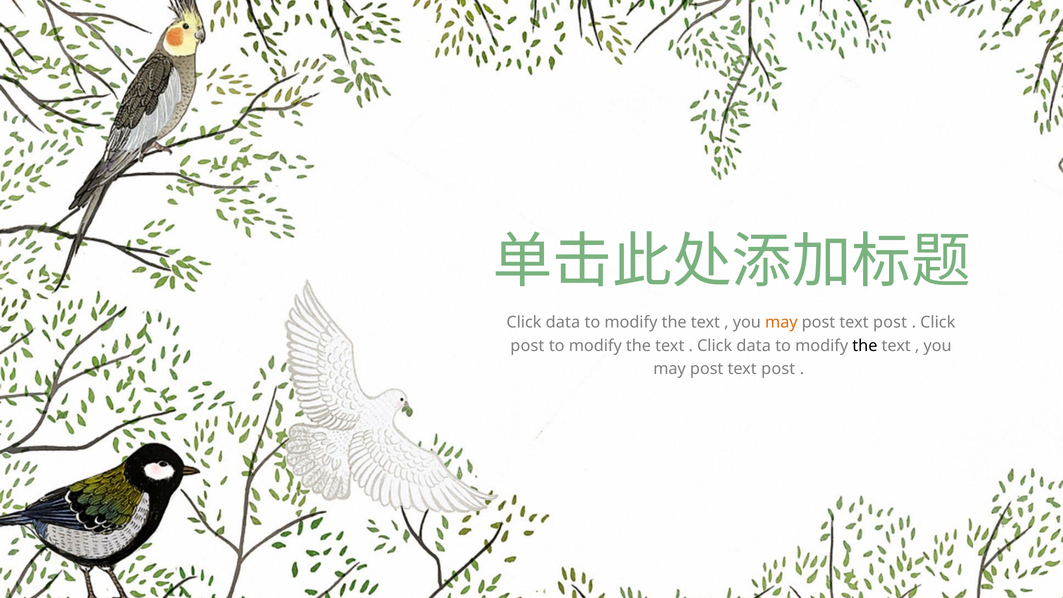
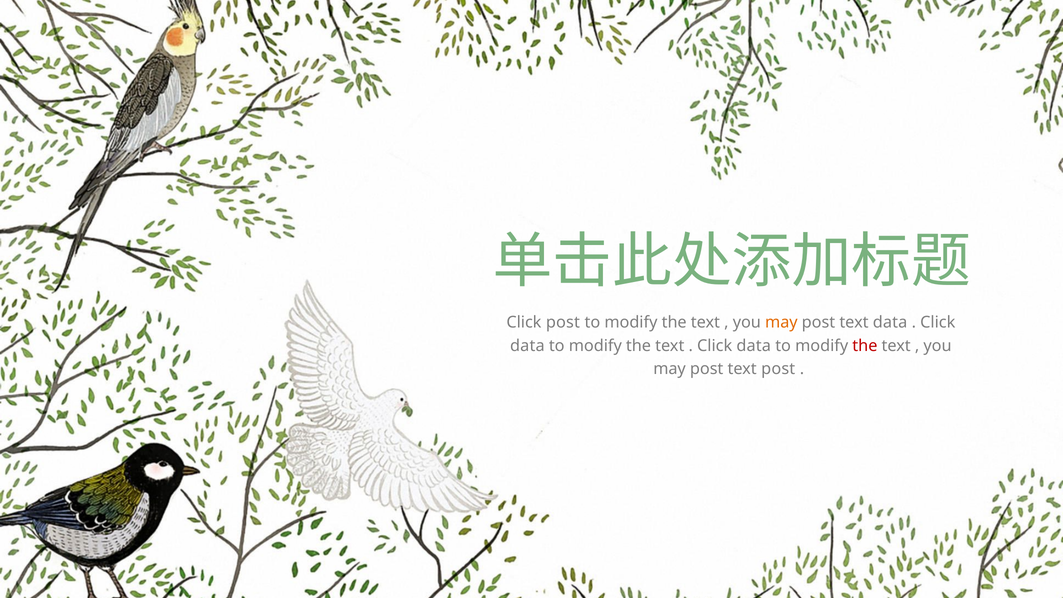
data at (563, 322): data -> post
post at (890, 322): post -> data
post at (527, 346): post -> data
the at (865, 346) colour: black -> red
